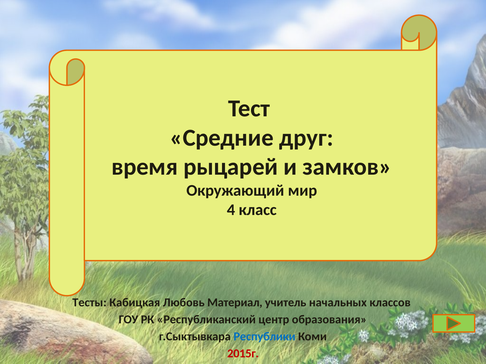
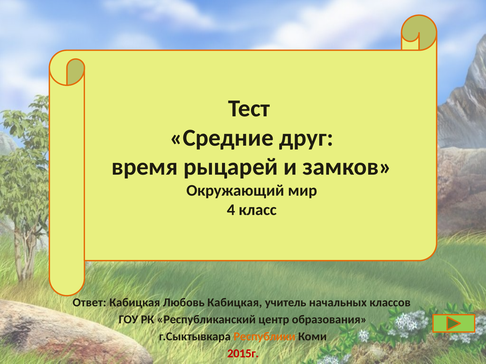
Тесты: Тесты -> Ответ
Любовь Материал: Материал -> Кабицкая
Республики colour: blue -> orange
